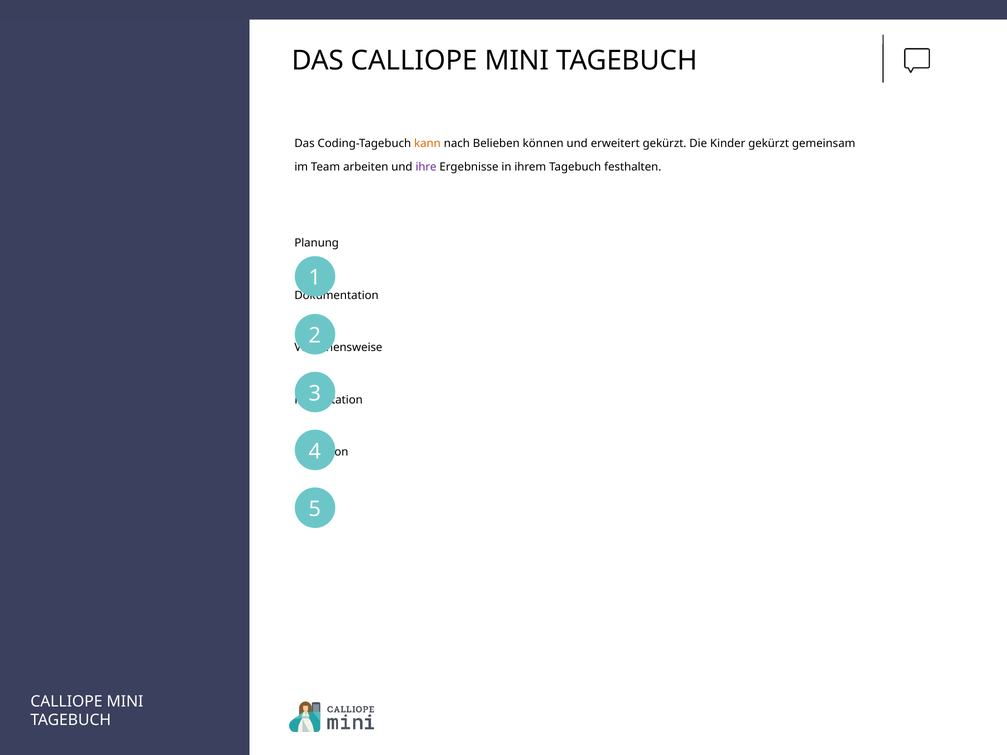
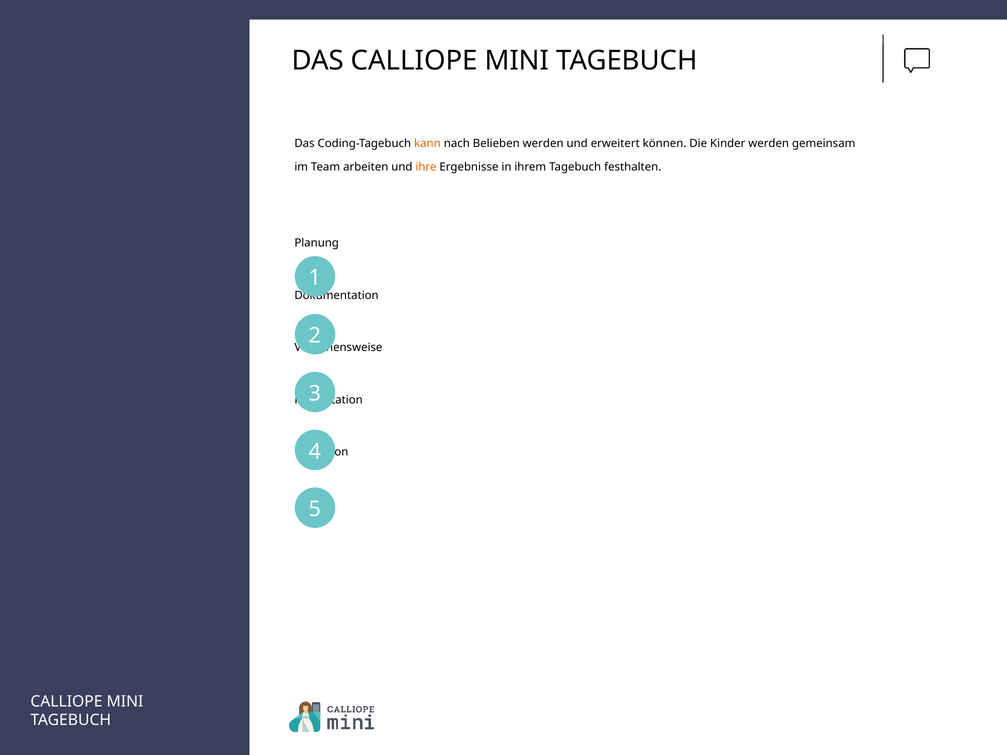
Belieben können: können -> werden
erweitert gekürzt: gekürzt -> können
Kinder gekürzt: gekürzt -> werden
ihre colour: purple -> orange
